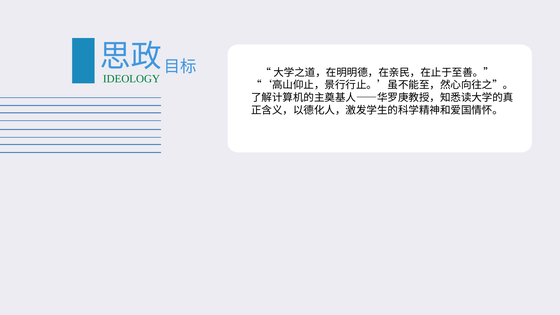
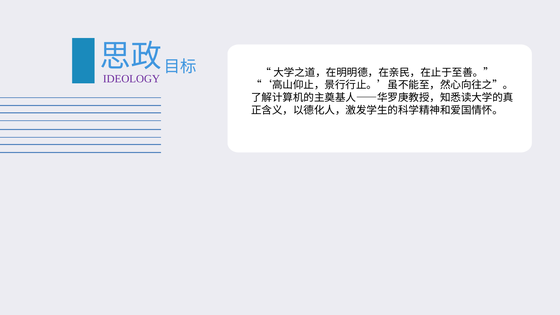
IDEOLOGY colour: green -> purple
